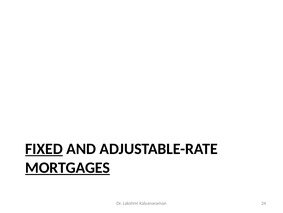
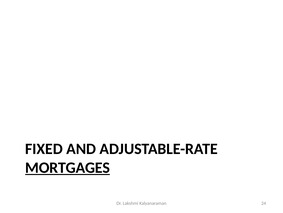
FIXED underline: present -> none
